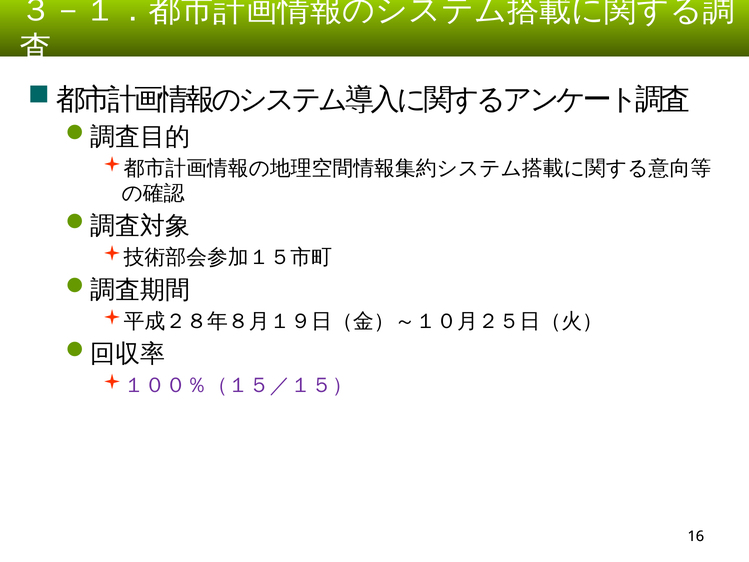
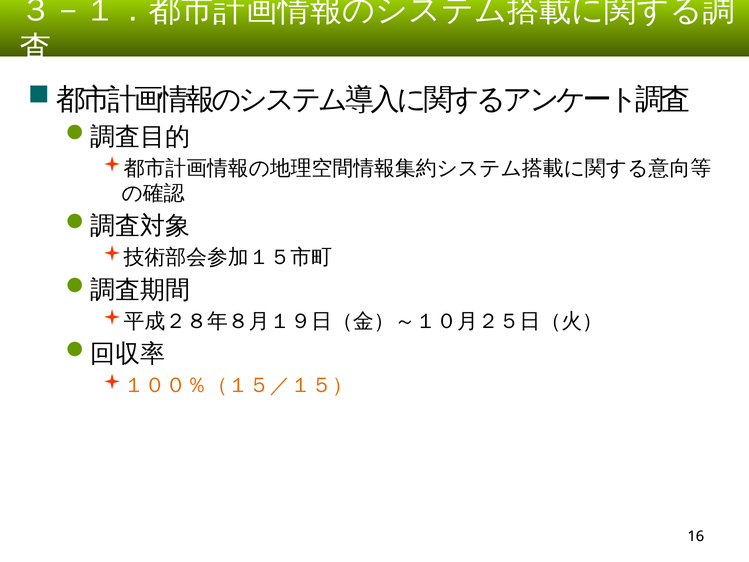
１００％（１５／１５） colour: purple -> orange
